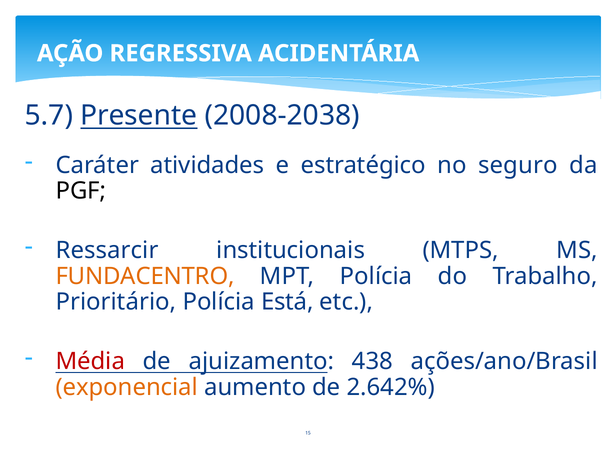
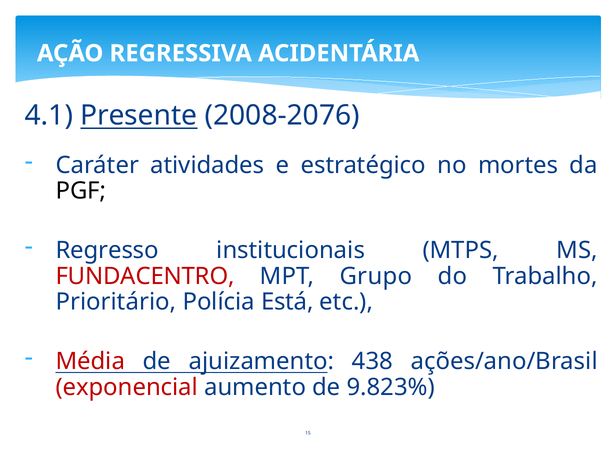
5.7: 5.7 -> 4.1
2008-2038: 2008-2038 -> 2008-2076
seguro: seguro -> mortes
Ressarcir: Ressarcir -> Regresso
FUNDACENTRO colour: orange -> red
MPT Polícia: Polícia -> Grupo
exponencial colour: orange -> red
2.642%: 2.642% -> 9.823%
